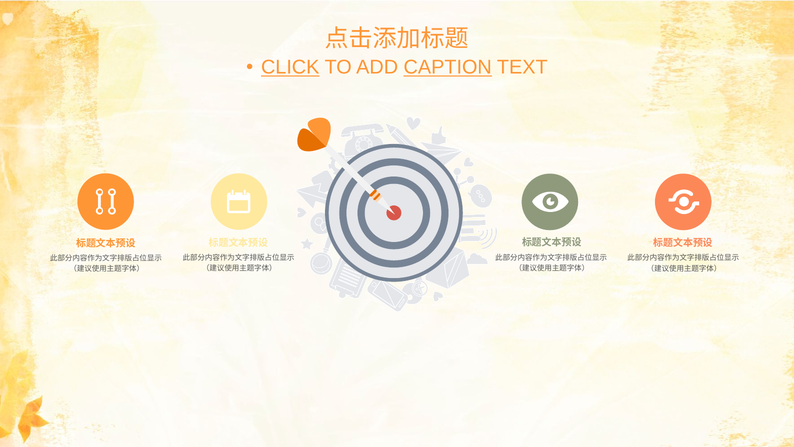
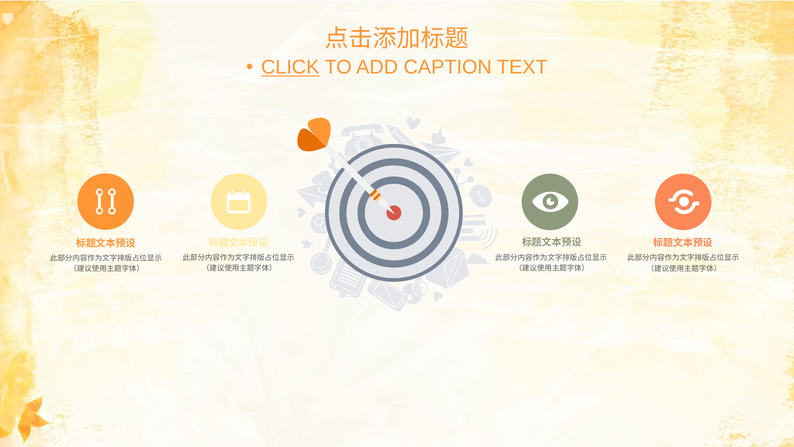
CAPTION underline: present -> none
